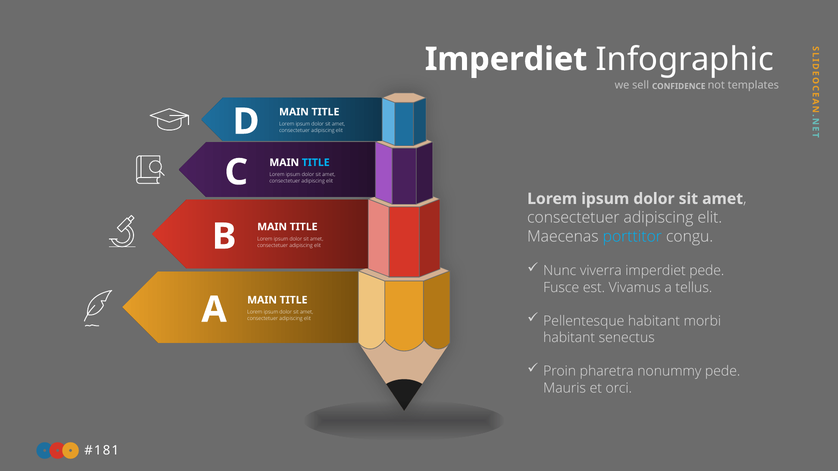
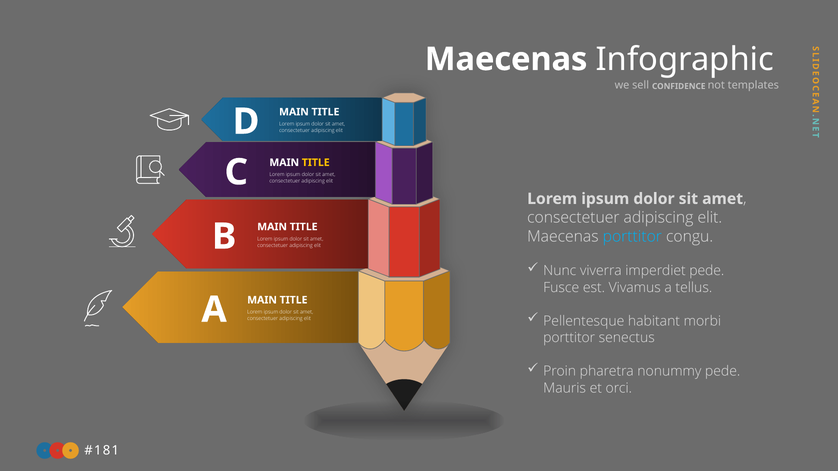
Imperdiet at (506, 59): Imperdiet -> Maecenas
TITLE at (316, 163) colour: light blue -> yellow
habitant at (569, 338): habitant -> porttitor
